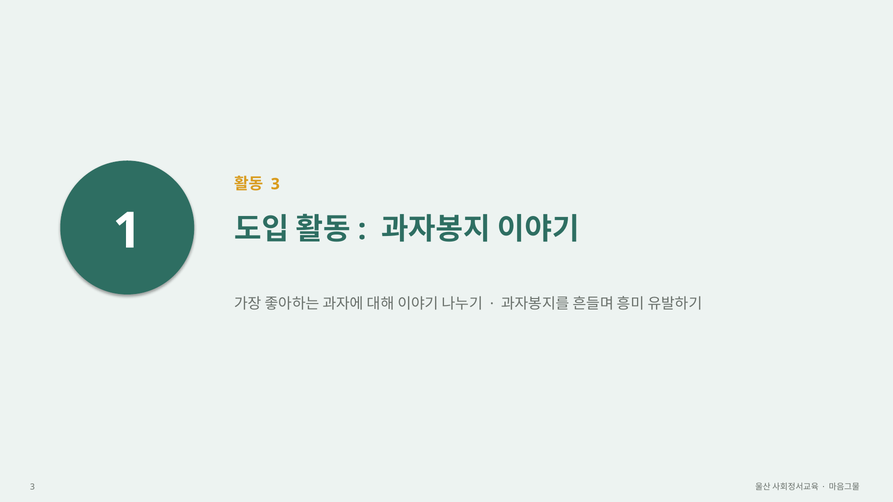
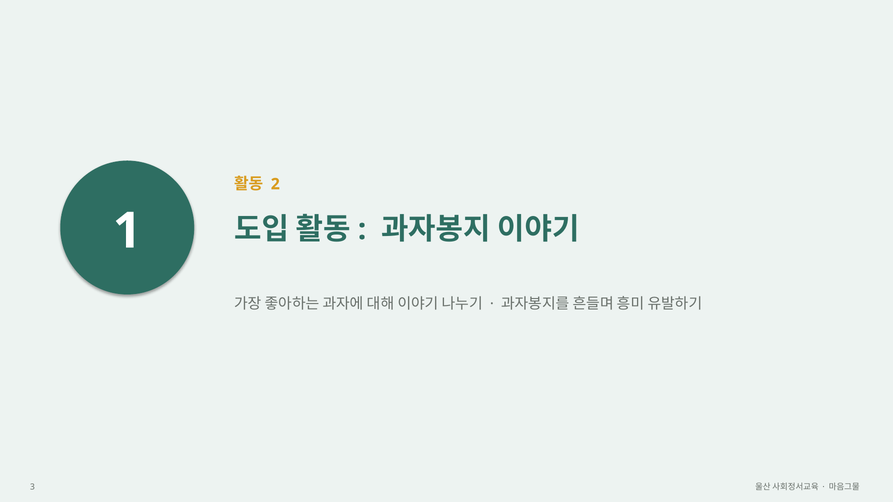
3 at (275, 184): 3 -> 2
